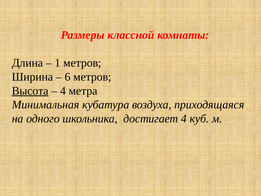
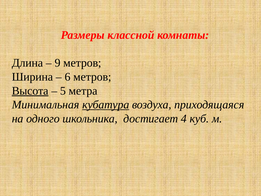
1: 1 -> 9
4 at (63, 91): 4 -> 5
кубатура underline: none -> present
